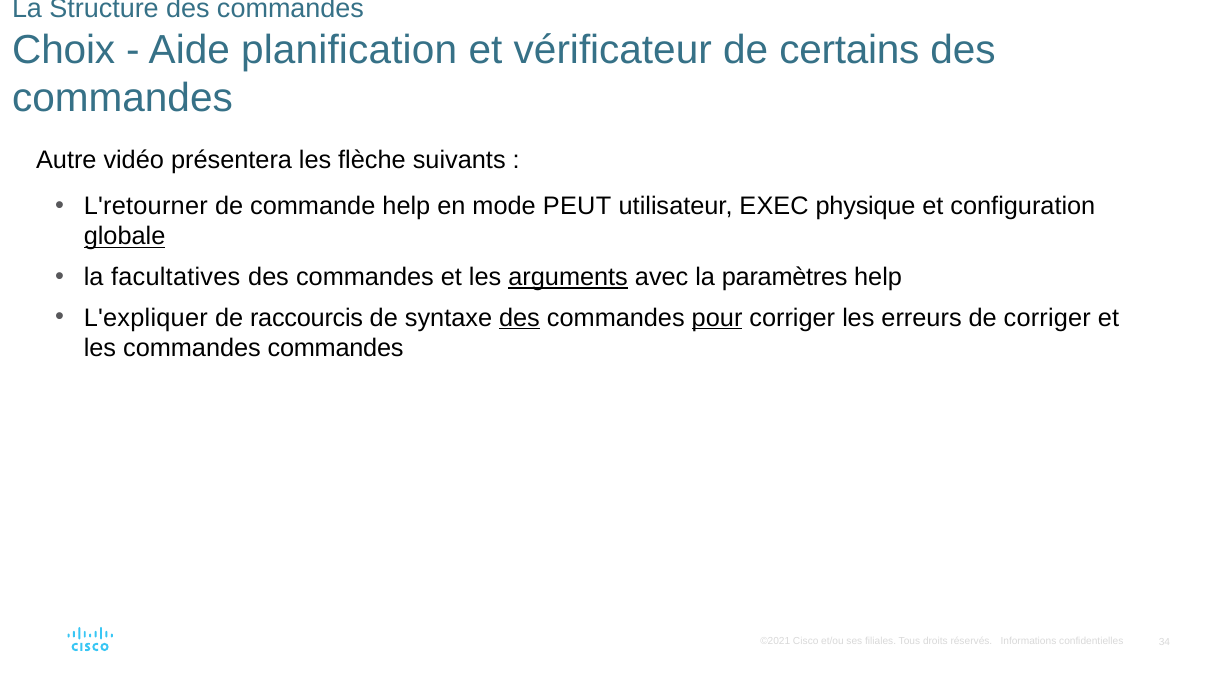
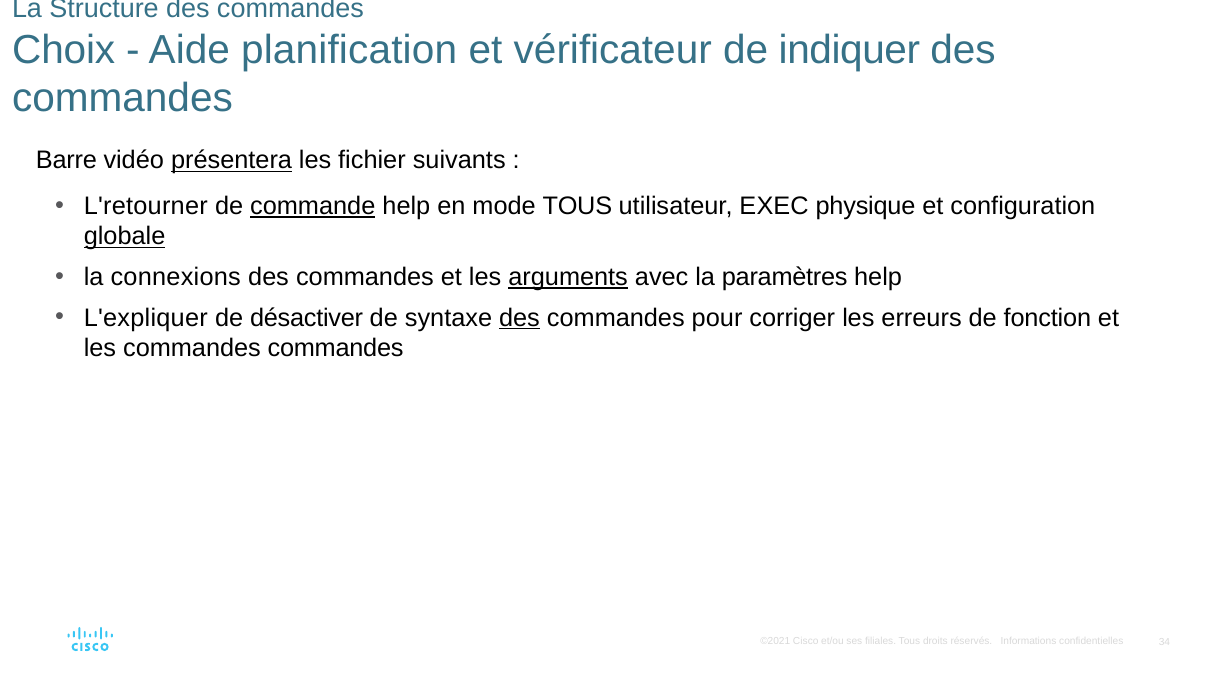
certains: certains -> indiquer
Autre: Autre -> Barre
présentera underline: none -> present
flèche: flèche -> fichier
commande underline: none -> present
mode PEUT: PEUT -> TOUS
facultatives: facultatives -> connexions
raccourcis: raccourcis -> désactiver
pour underline: present -> none
de corriger: corriger -> fonction
